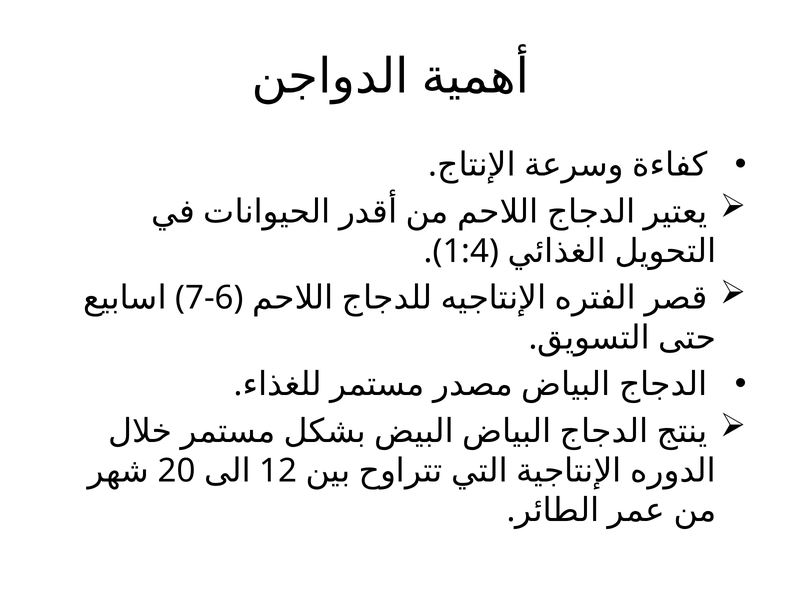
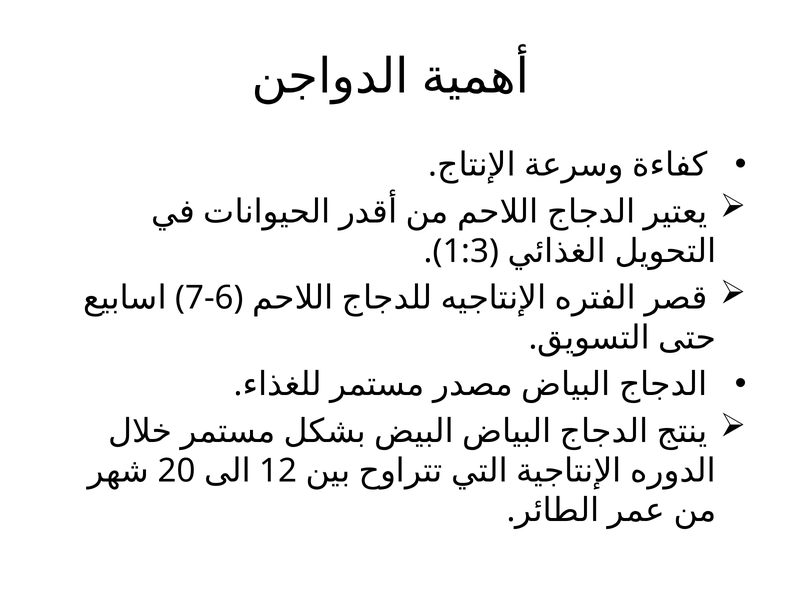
1:4: 1:4 -> 1:3
